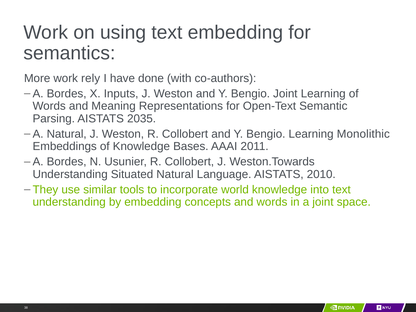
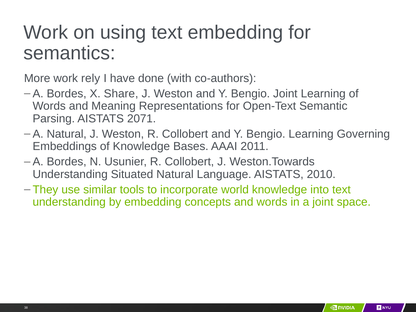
Inputs: Inputs -> Share
2035: 2035 -> 2071
Monolithic: Monolithic -> Governing
